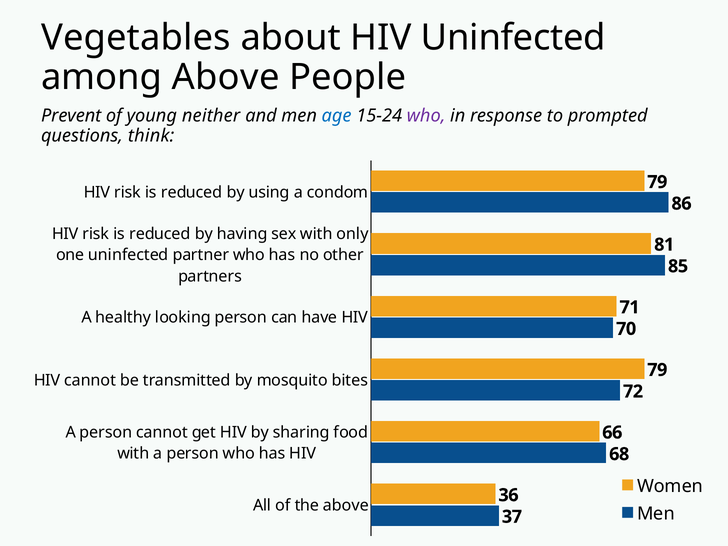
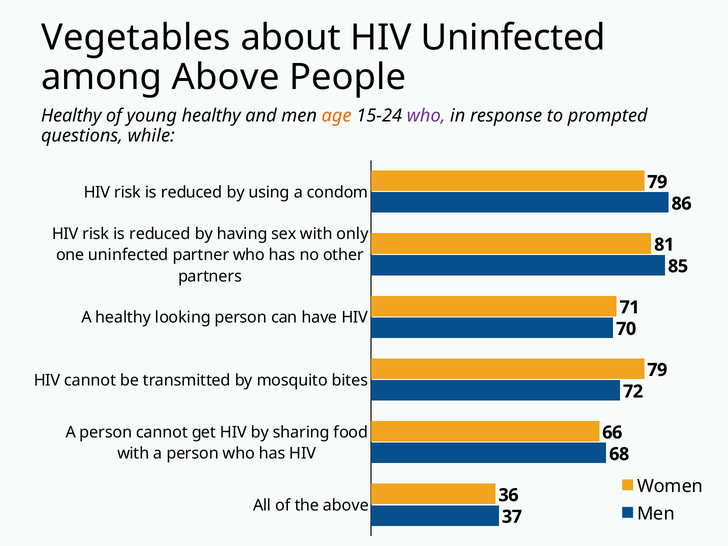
Prevent at (71, 116): Prevent -> Healthy
young neither: neither -> healthy
age colour: blue -> orange
think: think -> while
